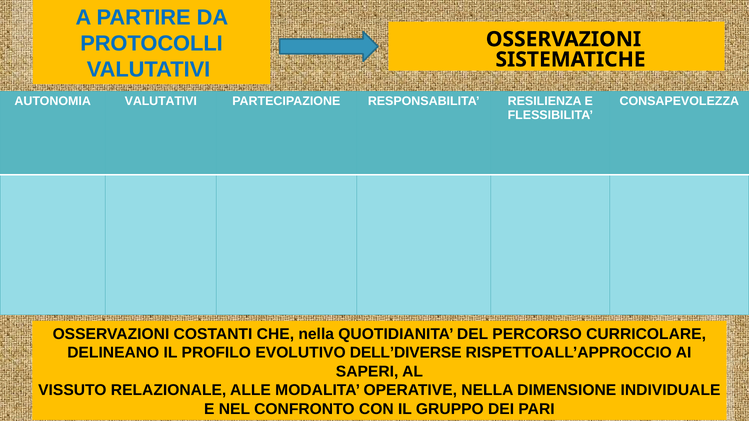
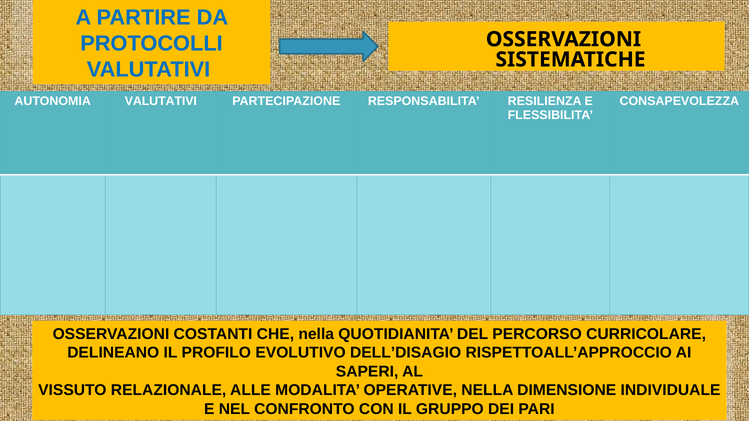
DELL’DIVERSE: DELL’DIVERSE -> DELL’DISAGIO
